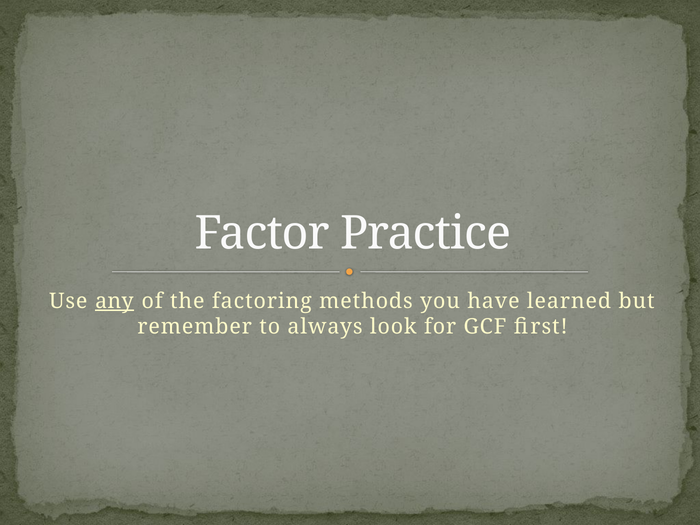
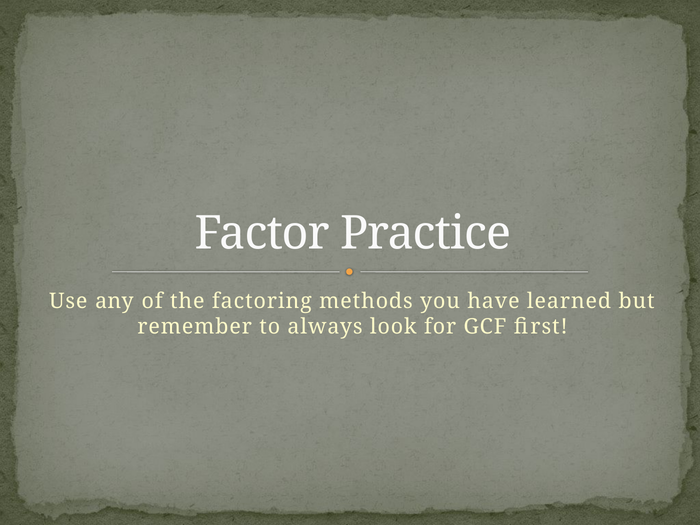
any underline: present -> none
